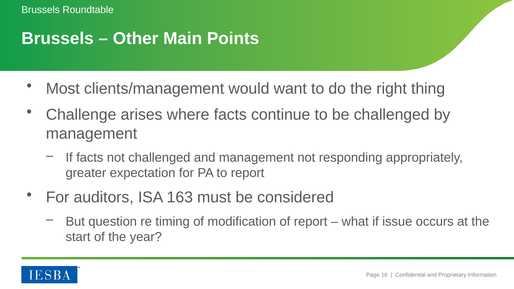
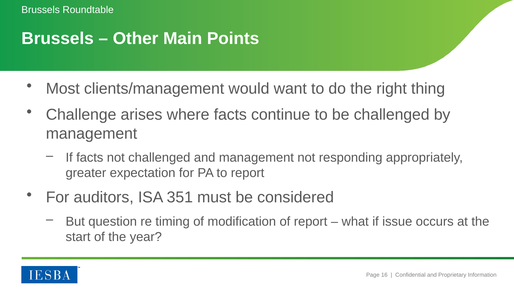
163: 163 -> 351
